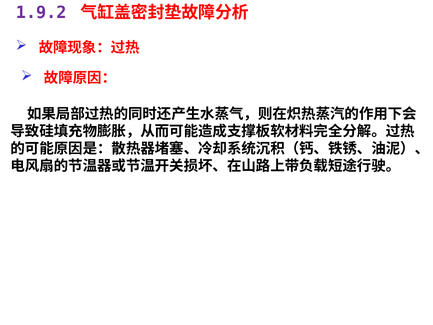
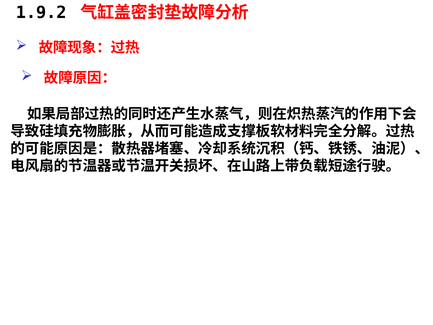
1.9.2 colour: purple -> black
